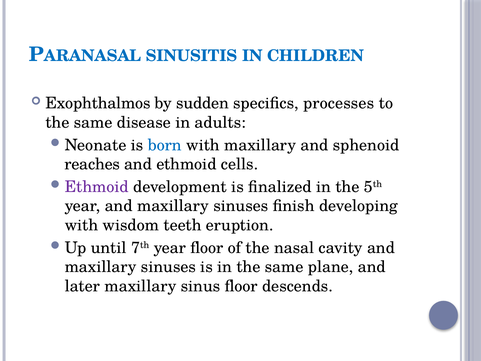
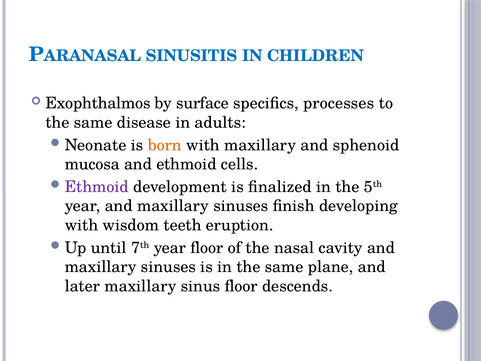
sudden: sudden -> surface
born colour: blue -> orange
reaches: reaches -> mucosa
